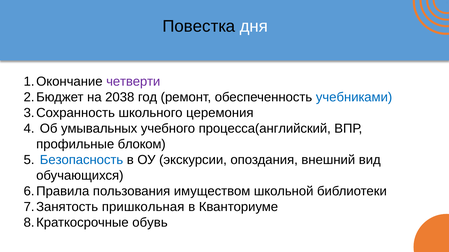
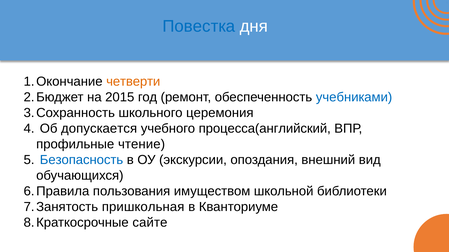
Повестка colour: black -> blue
четверти colour: purple -> orange
2038: 2038 -> 2015
умывальных: умывальных -> допускается
блоком: блоком -> чтение
обувь: обувь -> сайте
